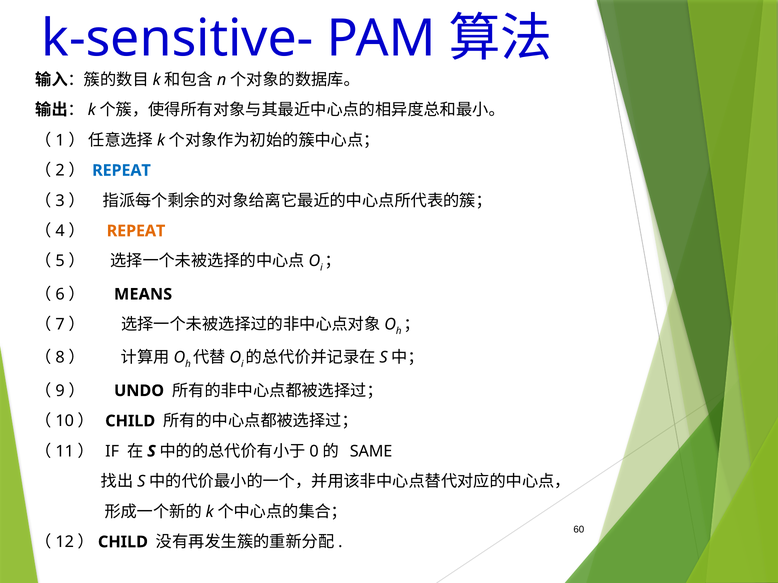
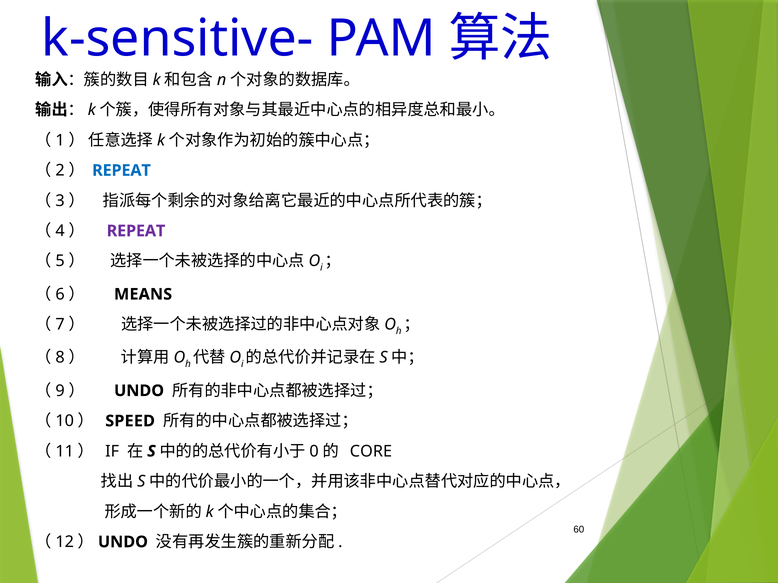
REPEAT at (136, 231) colour: orange -> purple
（10） CHILD: CHILD -> SPEED
SAME: SAME -> CORE
CHILD at (123, 542): CHILD -> UNDO
